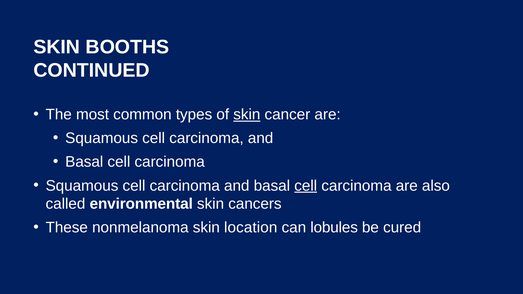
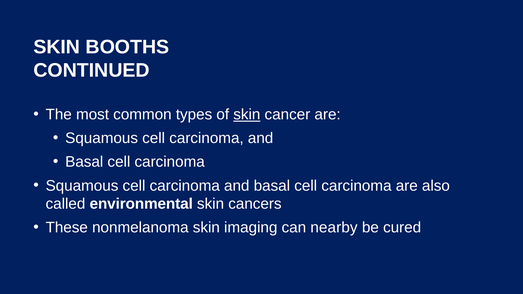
cell at (306, 186) underline: present -> none
location: location -> imaging
lobules: lobules -> nearby
